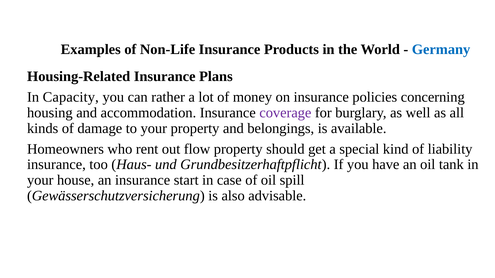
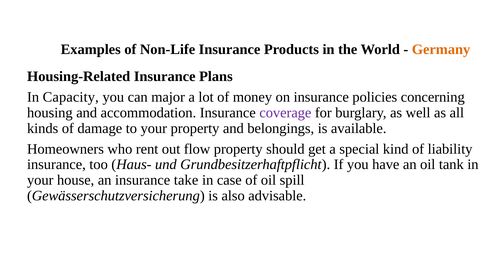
Germany colour: blue -> orange
rather: rather -> major
start: start -> take
